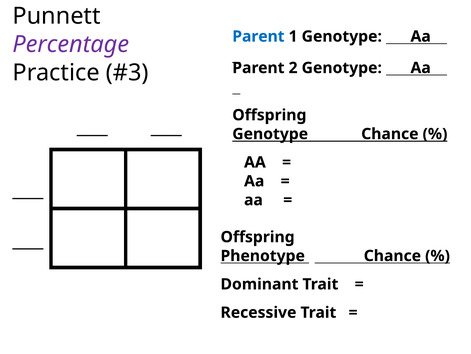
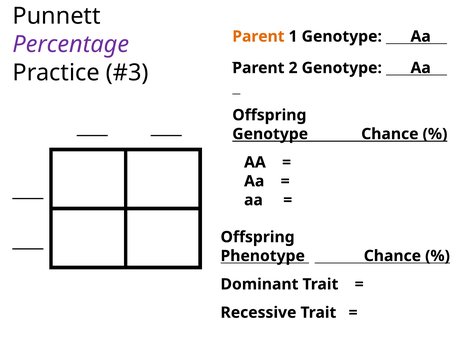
Parent at (258, 36) colour: blue -> orange
